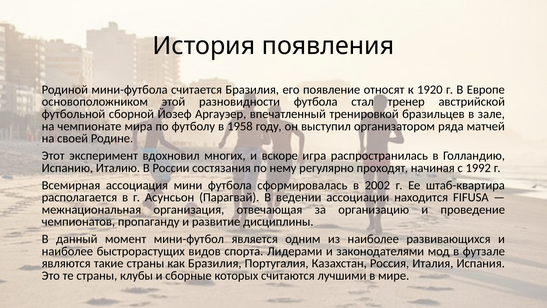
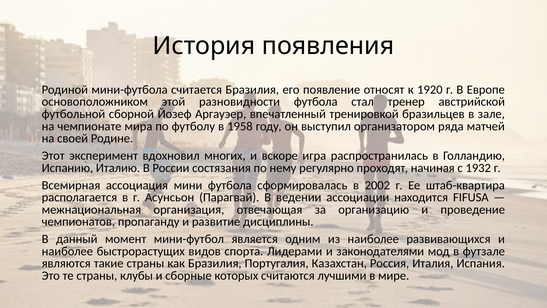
1992: 1992 -> 1932
